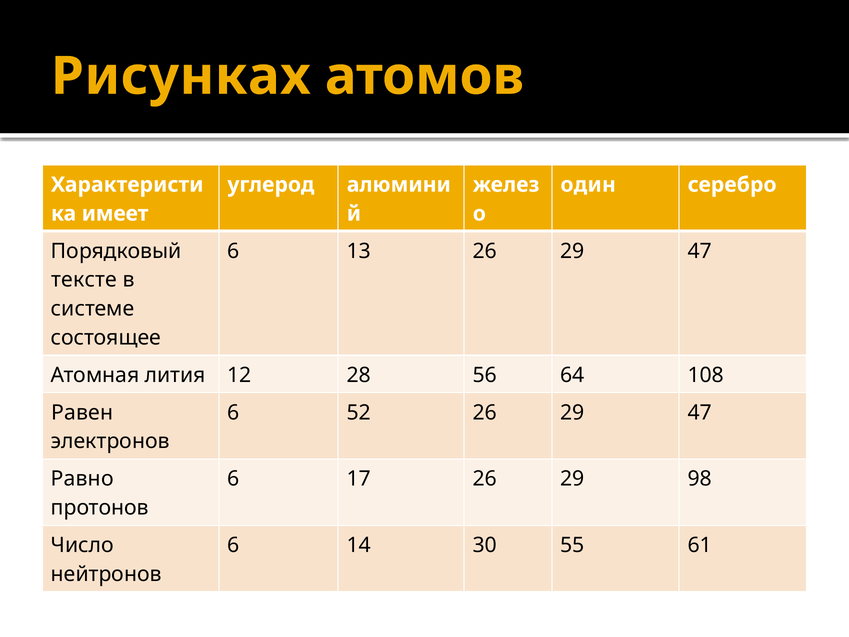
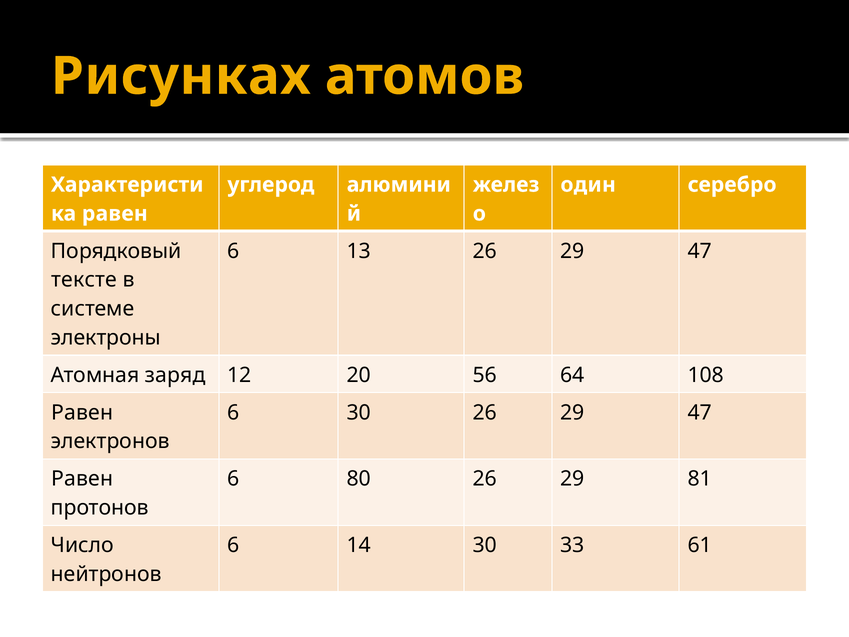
имеет at (115, 214): имеет -> равен
состоящее: состоящее -> электроны
лития: лития -> заряд
28: 28 -> 20
6 52: 52 -> 30
Равно at (82, 479): Равно -> Равен
17: 17 -> 80
98: 98 -> 81
55: 55 -> 33
